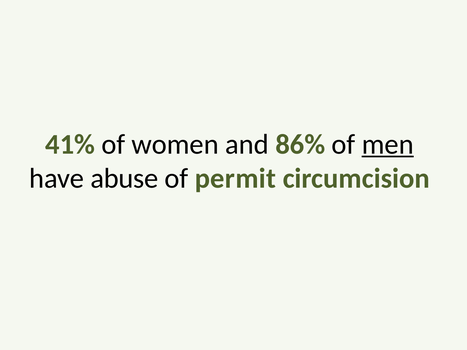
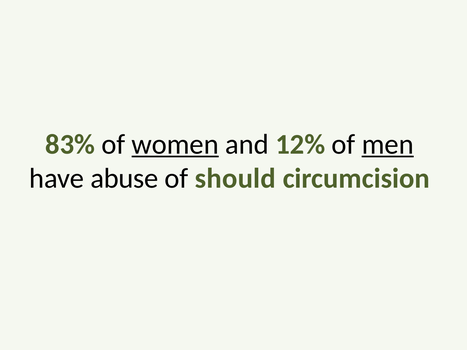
41%: 41% -> 83%
women underline: none -> present
86%: 86% -> 12%
permit: permit -> should
